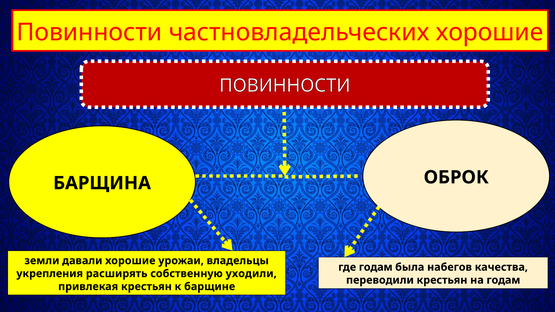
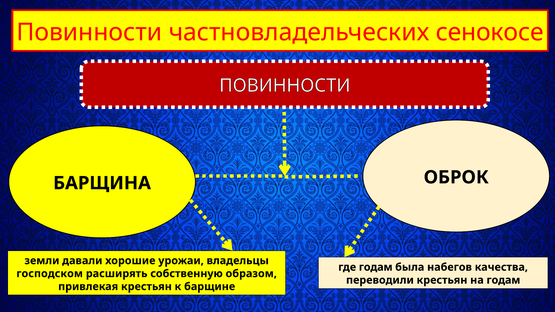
частновладельческих хорошие: хорошие -> сенокосе
укрепления: укрепления -> господском
уходили: уходили -> образом
